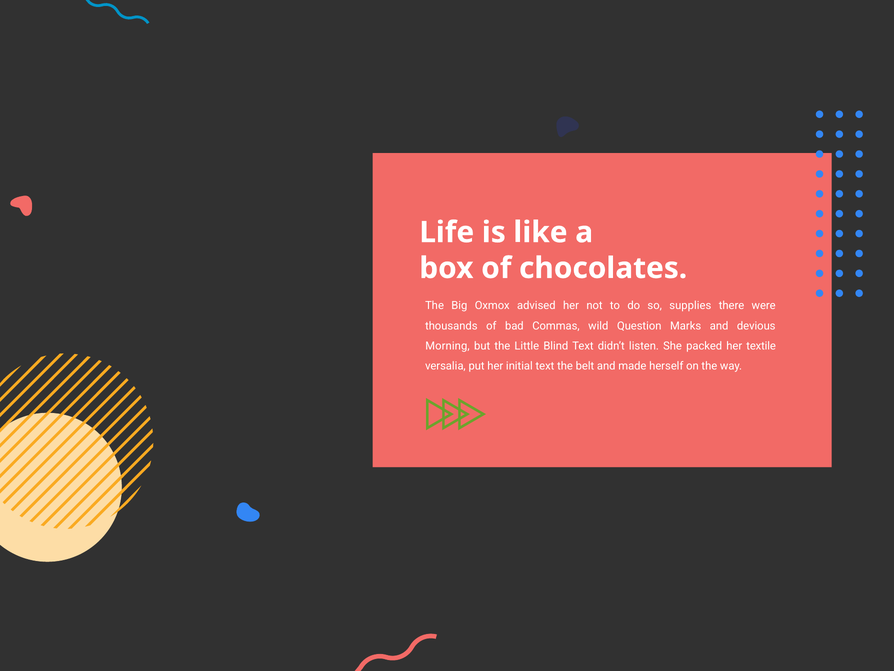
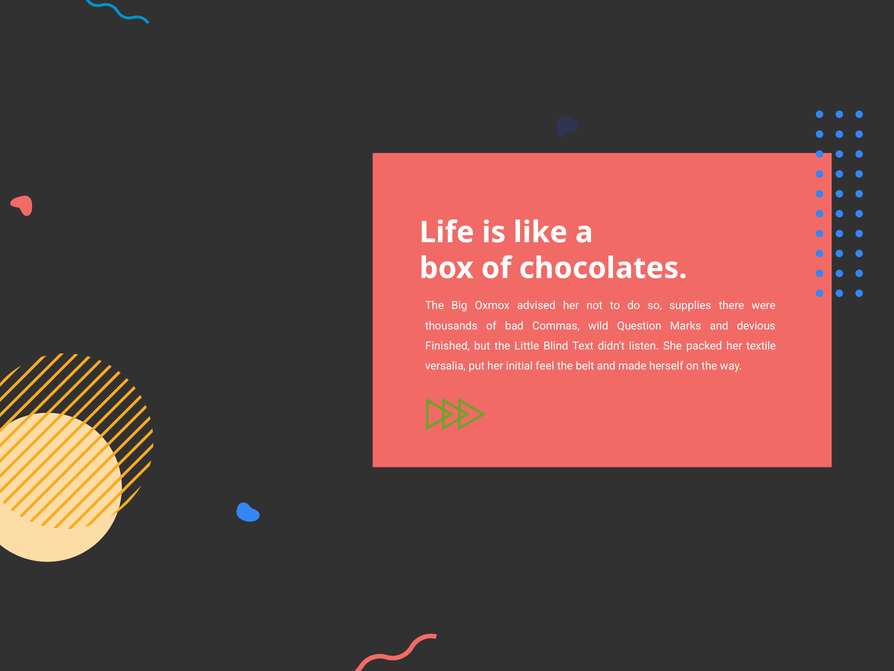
Morning: Morning -> Finished
initial text: text -> feel
